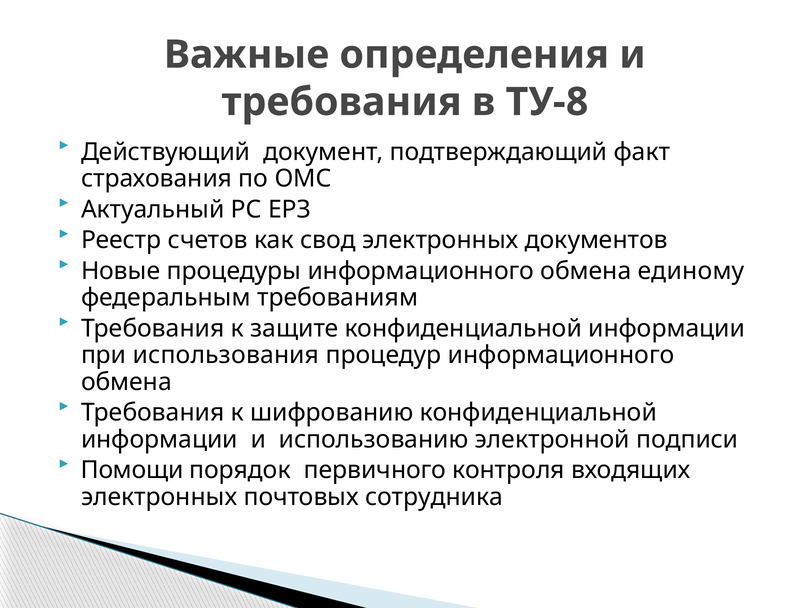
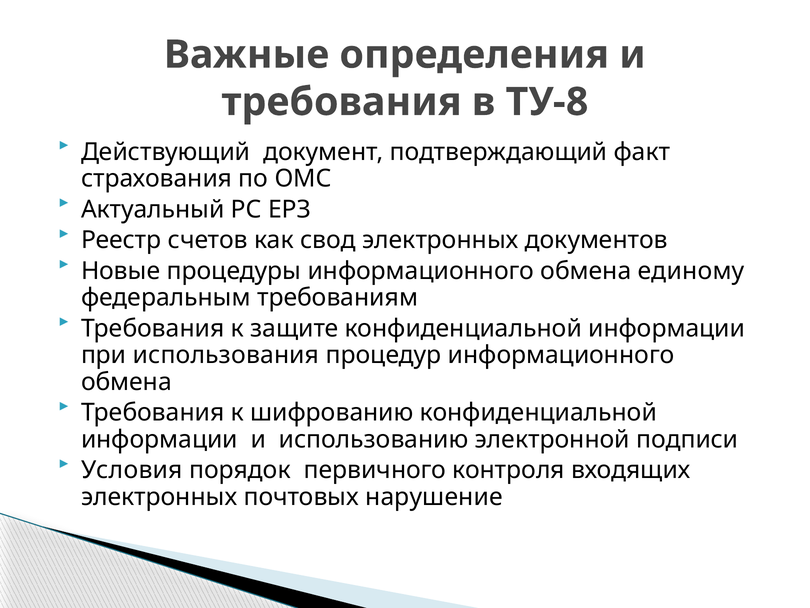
Помощи: Помощи -> Условия
сотрудника: сотрудника -> нарушение
